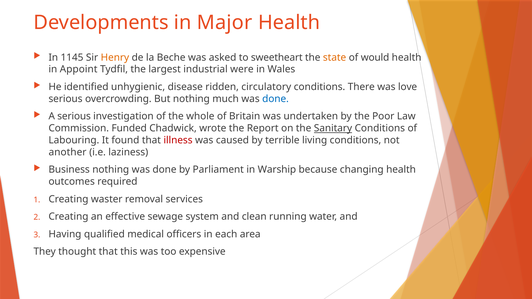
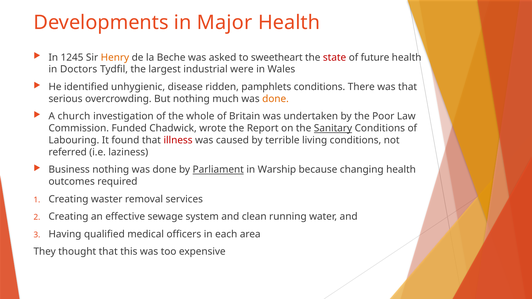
1145: 1145 -> 1245
state colour: orange -> red
would: would -> future
Appoint: Appoint -> Doctors
circulatory: circulatory -> pamphlets
was love: love -> that
done at (276, 99) colour: blue -> orange
A serious: serious -> church
another: another -> referred
Parliament underline: none -> present
